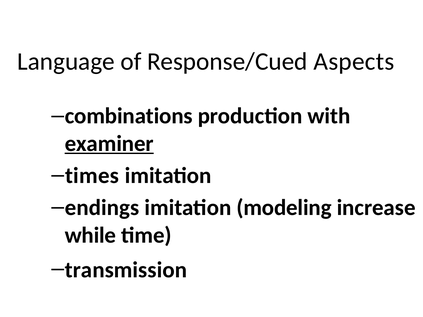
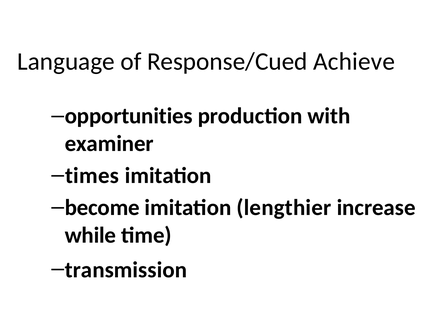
Aspects: Aspects -> Achieve
combinations: combinations -> opportunities
examiner underline: present -> none
endings: endings -> become
modeling: modeling -> lengthier
